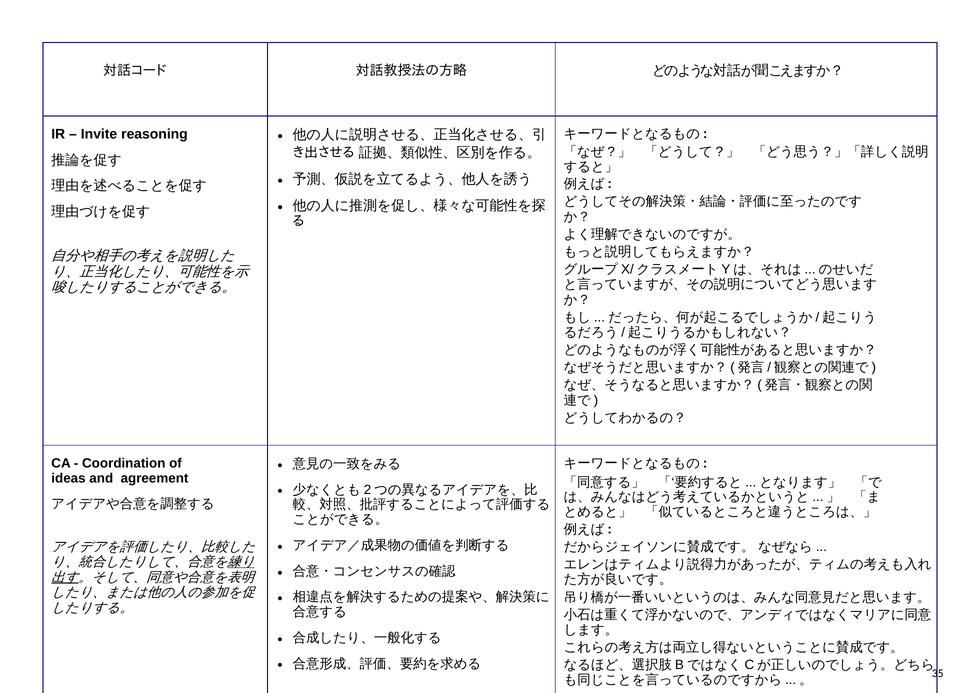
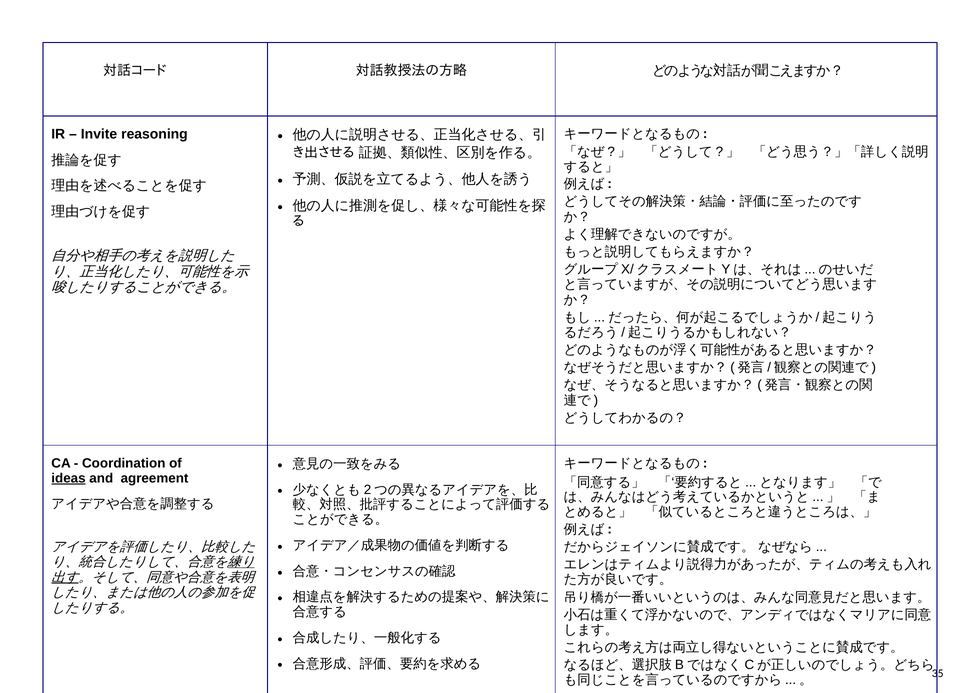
ideas underline: none -> present
